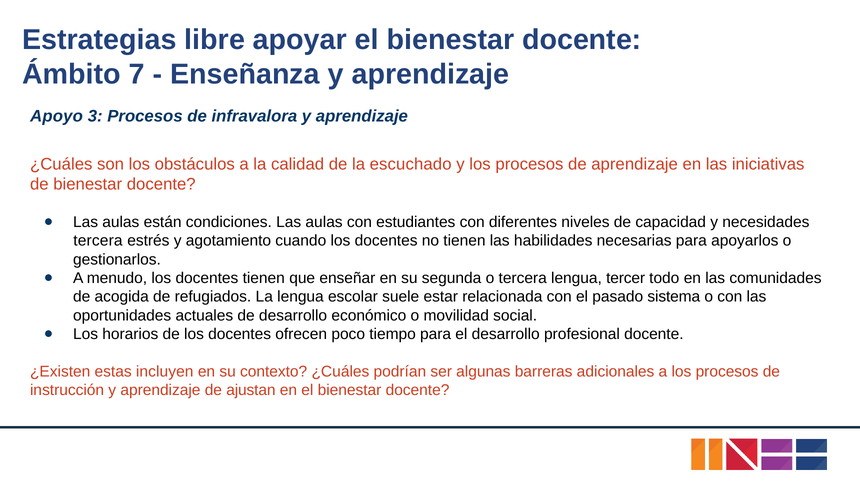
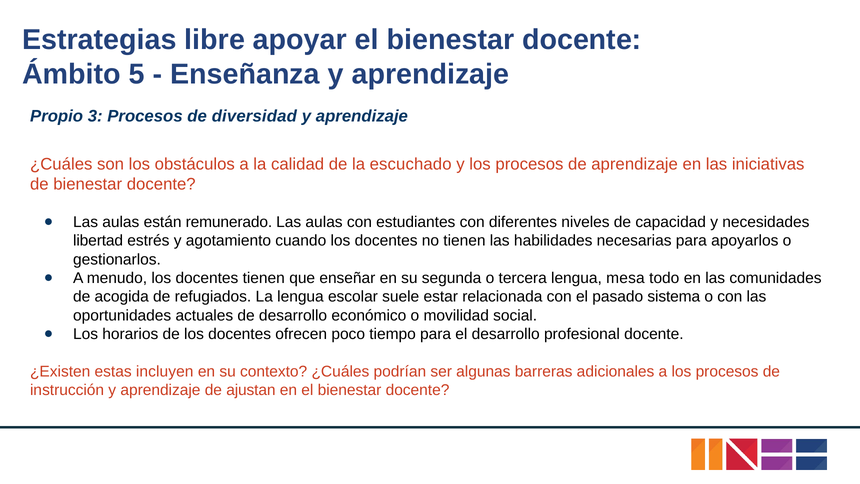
7: 7 -> 5
Apoyo: Apoyo -> Propio
infravalora: infravalora -> diversidad
condiciones: condiciones -> remunerado
tercera at (98, 241): tercera -> libertad
tercer: tercer -> mesa
